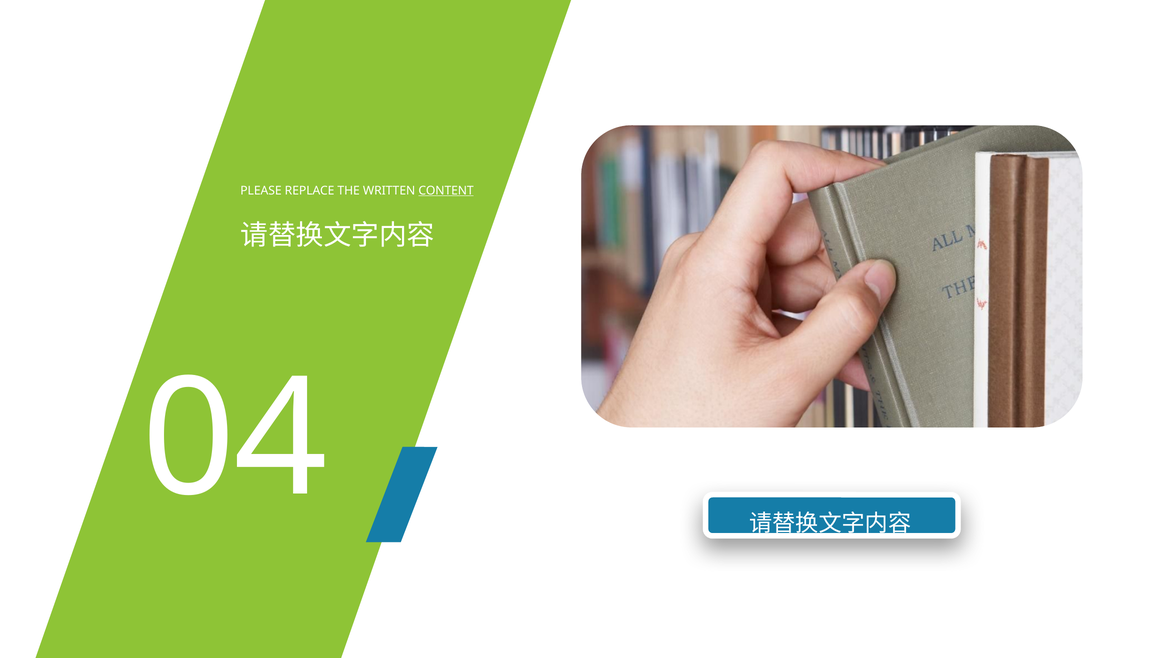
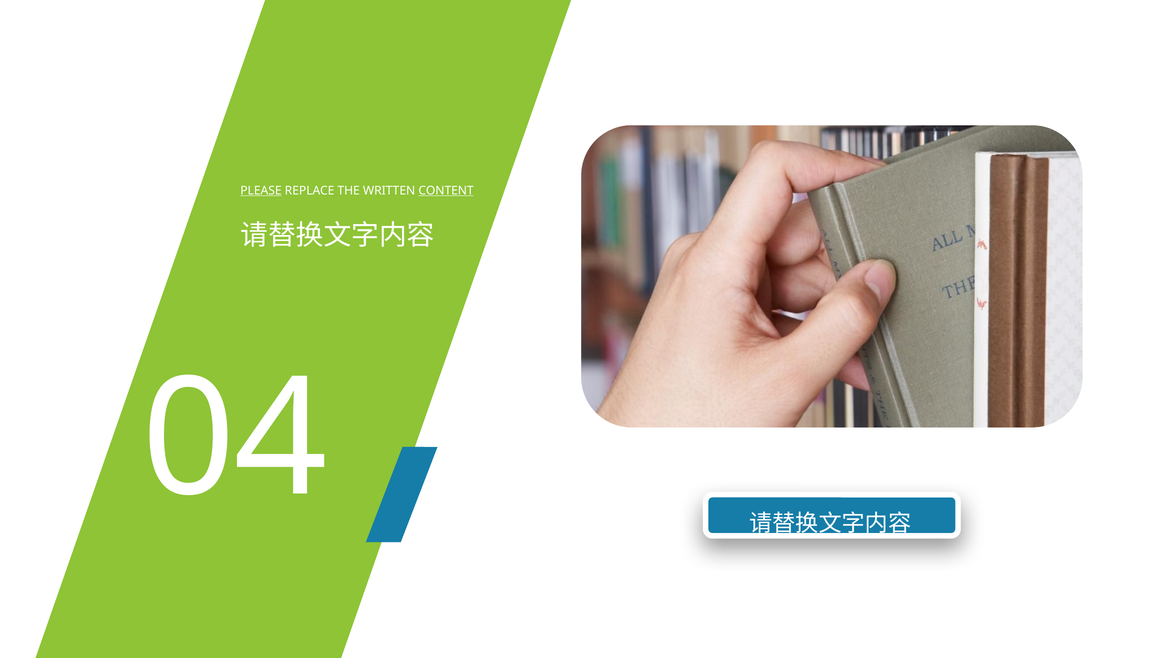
PLEASE underline: none -> present
